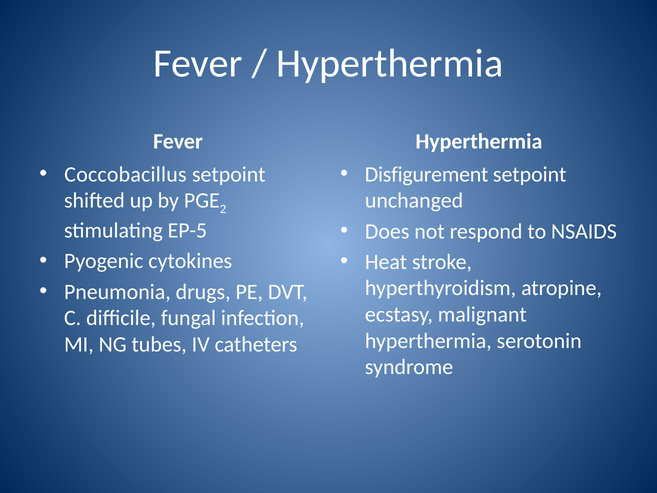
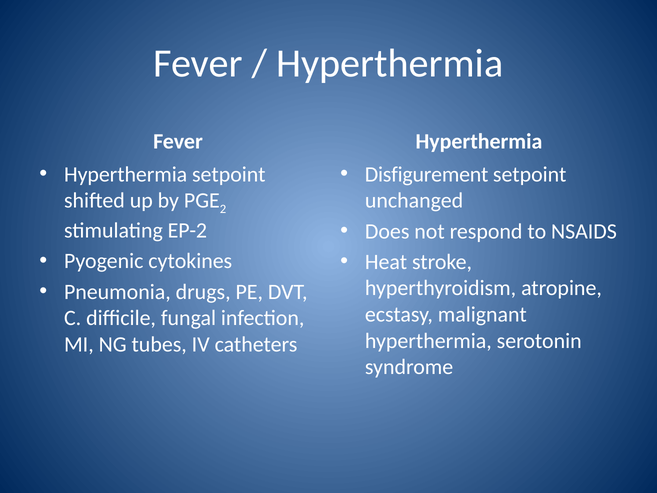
Coccobacillus at (125, 174): Coccobacillus -> Hyperthermia
EP-5: EP-5 -> EP-2
